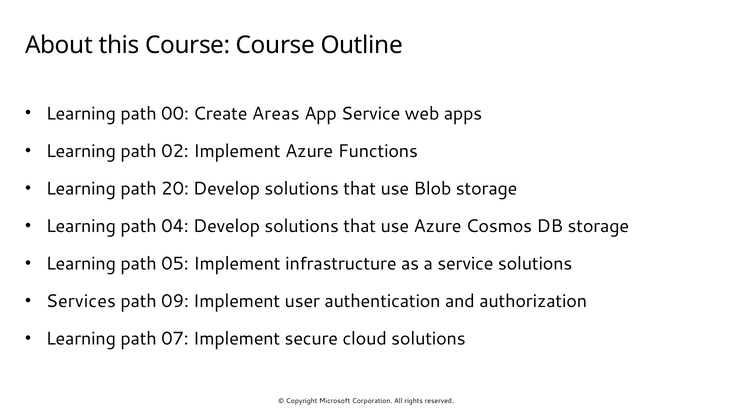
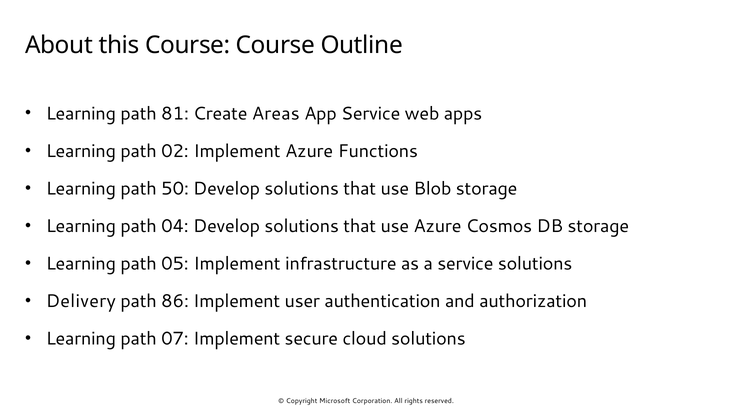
00: 00 -> 81
20: 20 -> 50
Services: Services -> Delivery
09: 09 -> 86
